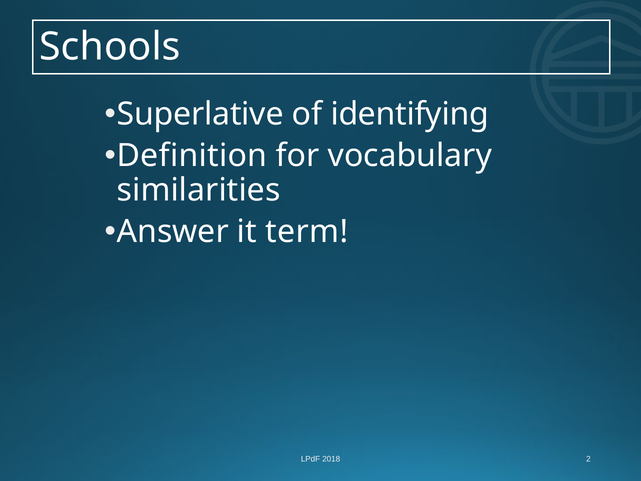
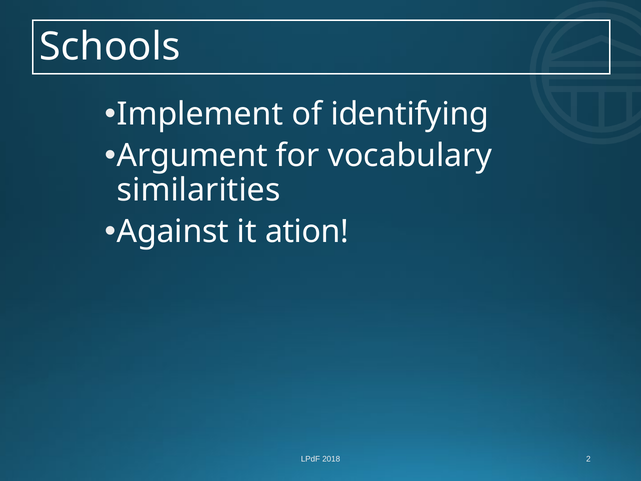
Superlative: Superlative -> Implement
Definition: Definition -> Argument
Answer: Answer -> Against
term: term -> ation
